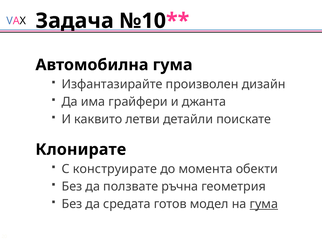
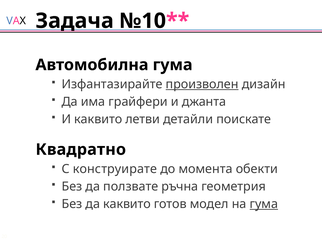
произволен underline: none -> present
Клонирате: Клонирате -> Квадратно
да средата: средата -> каквито
